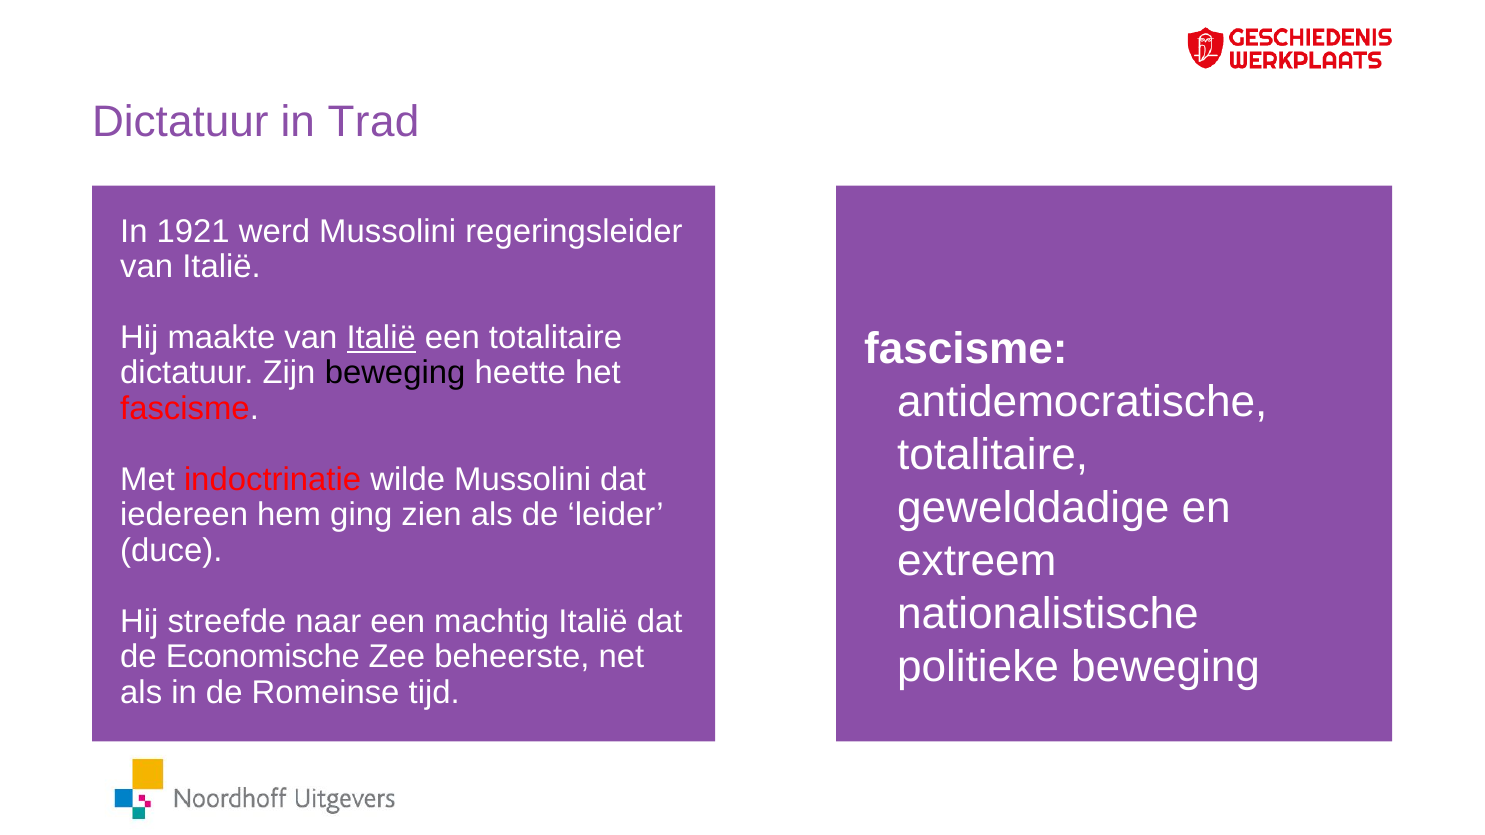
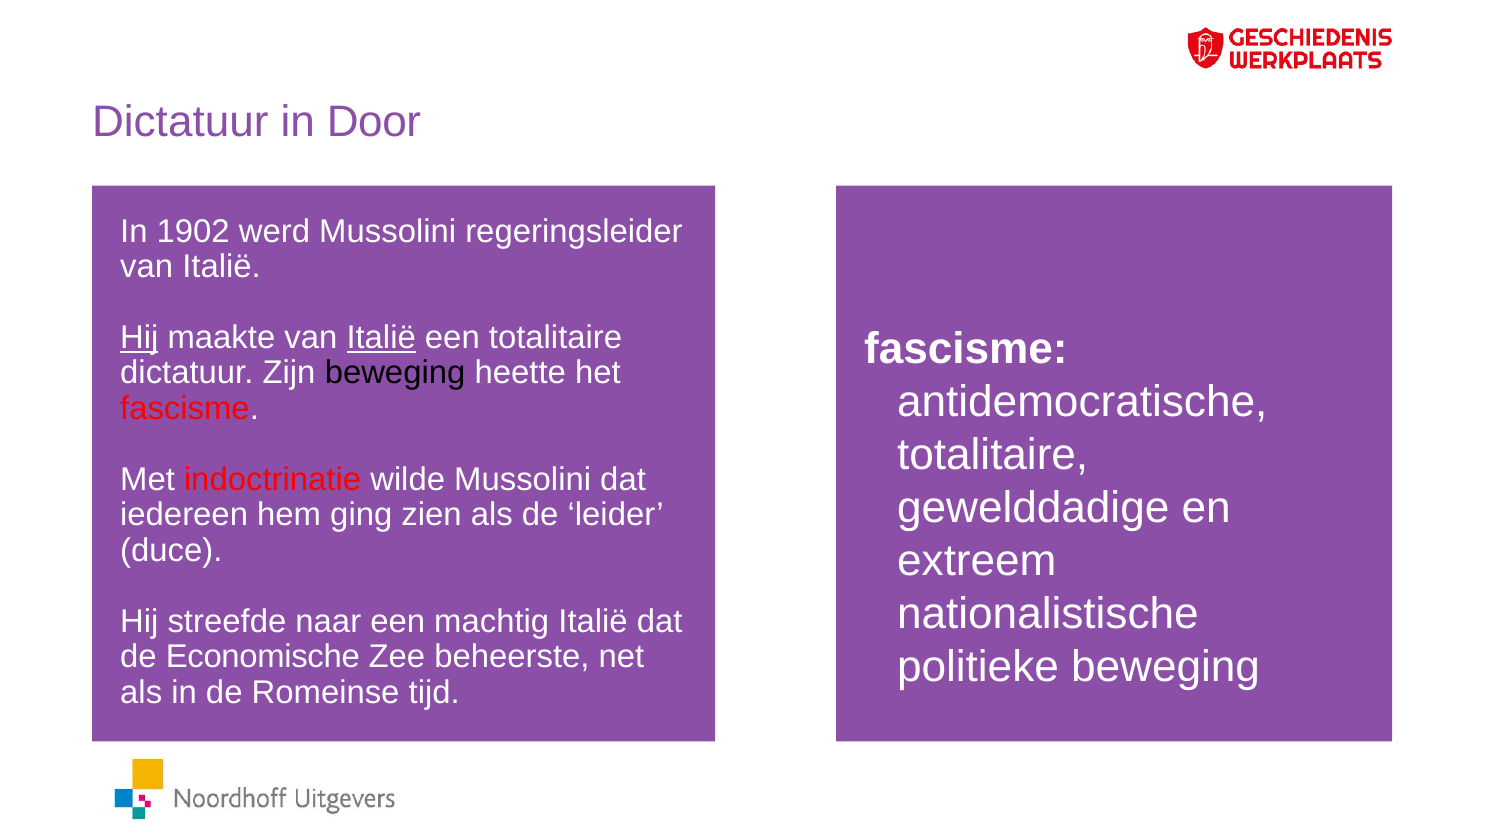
Trad: Trad -> Door
1921: 1921 -> 1902
Hij at (139, 338) underline: none -> present
